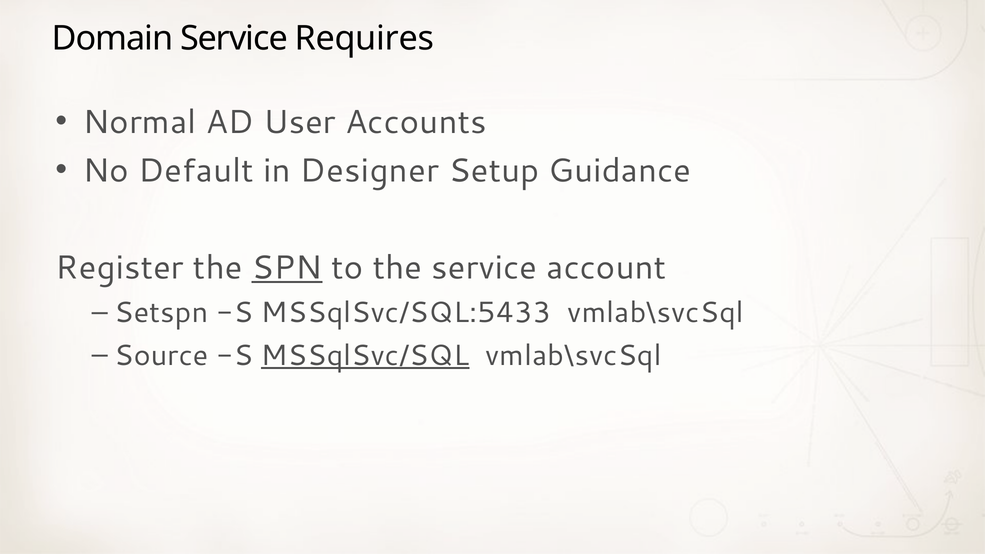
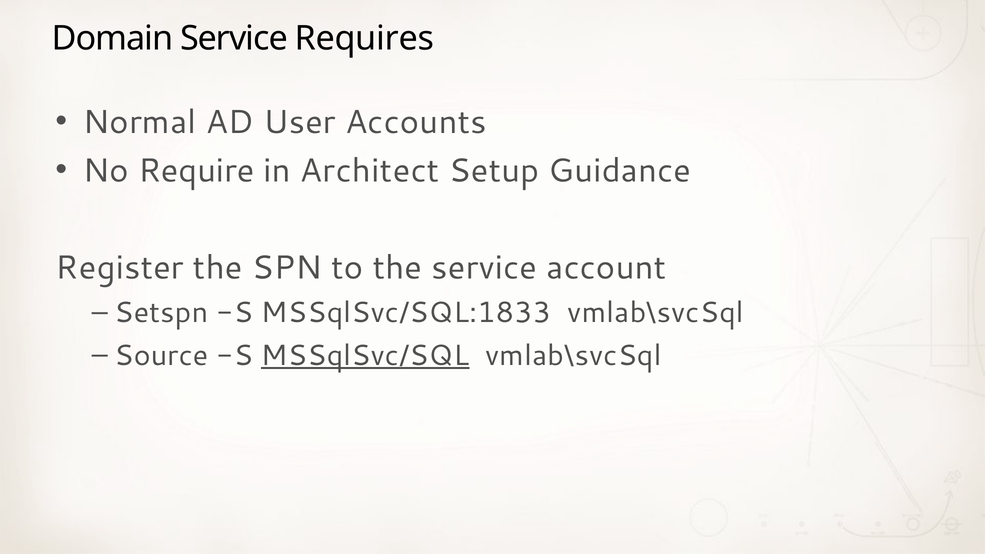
Default: Default -> Require
Designer: Designer -> Architect
SPN underline: present -> none
MSSqlSvc/SQL:5433: MSSqlSvc/SQL:5433 -> MSSqlSvc/SQL:1833
